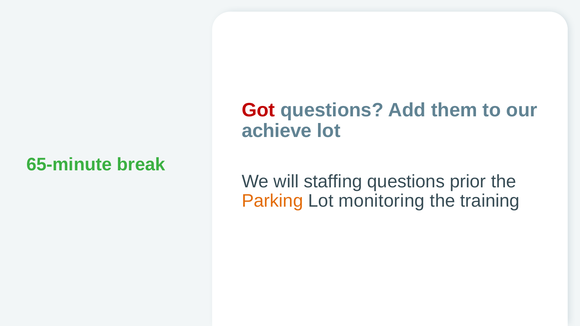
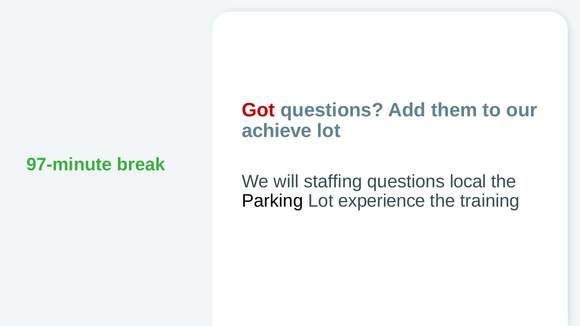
65-minute: 65-minute -> 97-minute
prior: prior -> local
Parking colour: orange -> black
monitoring: monitoring -> experience
